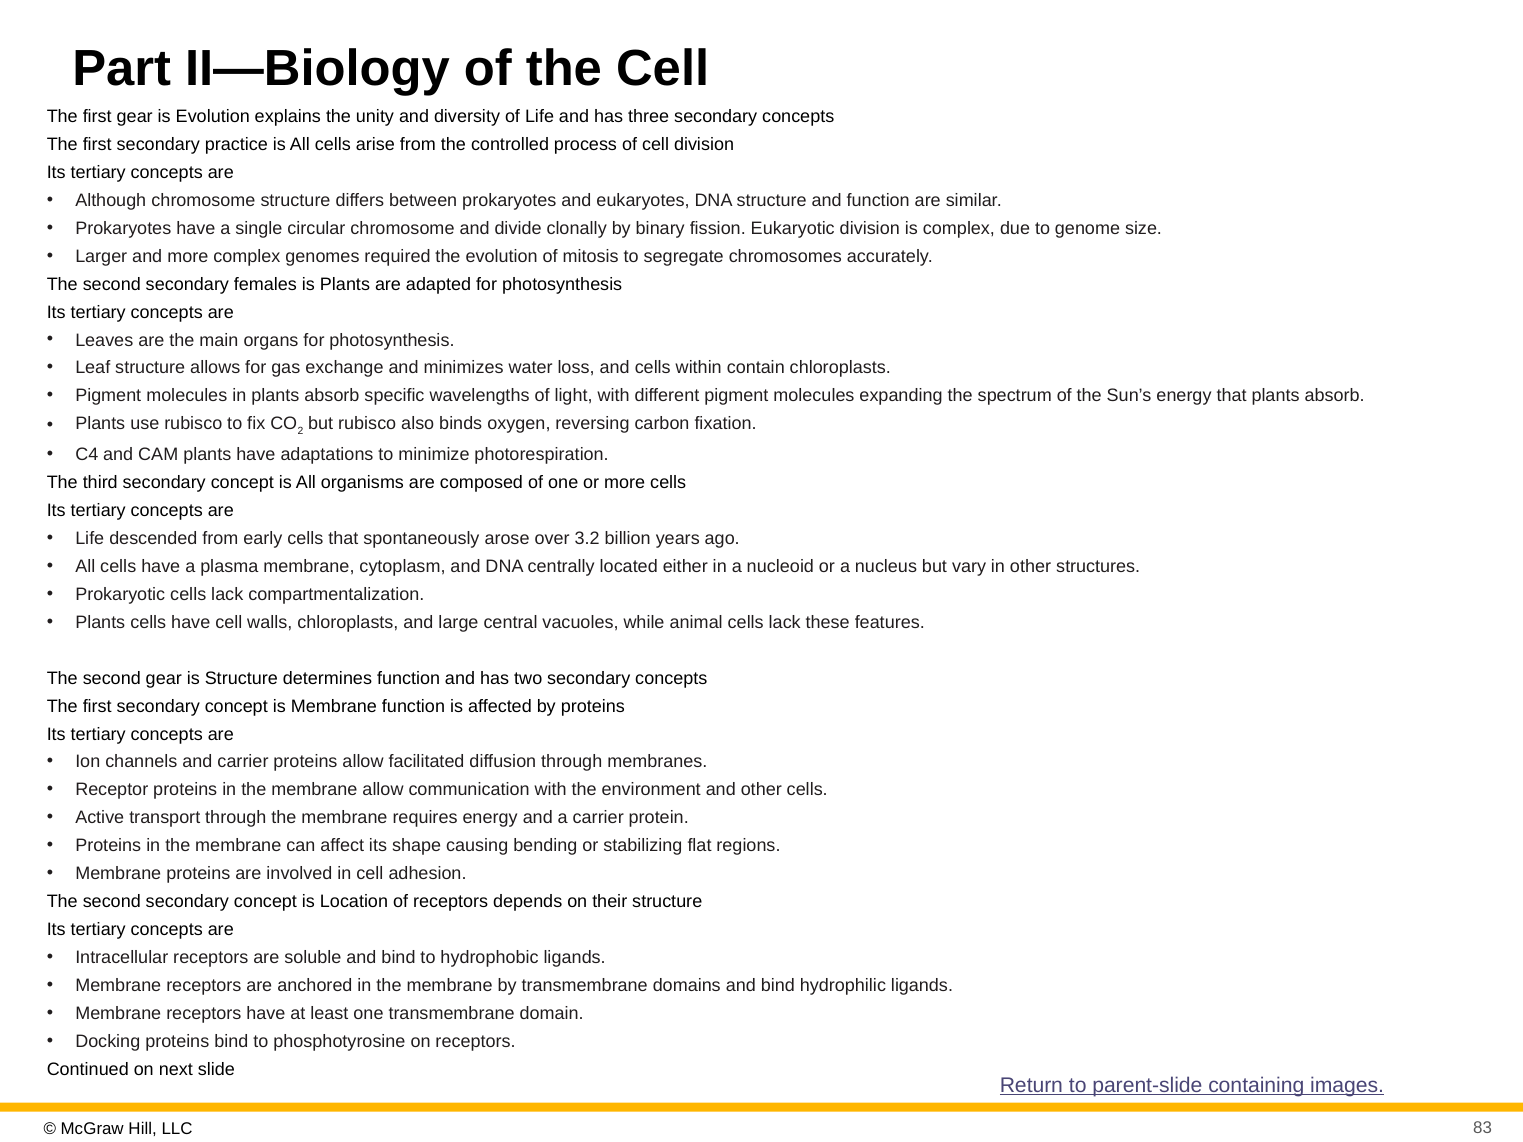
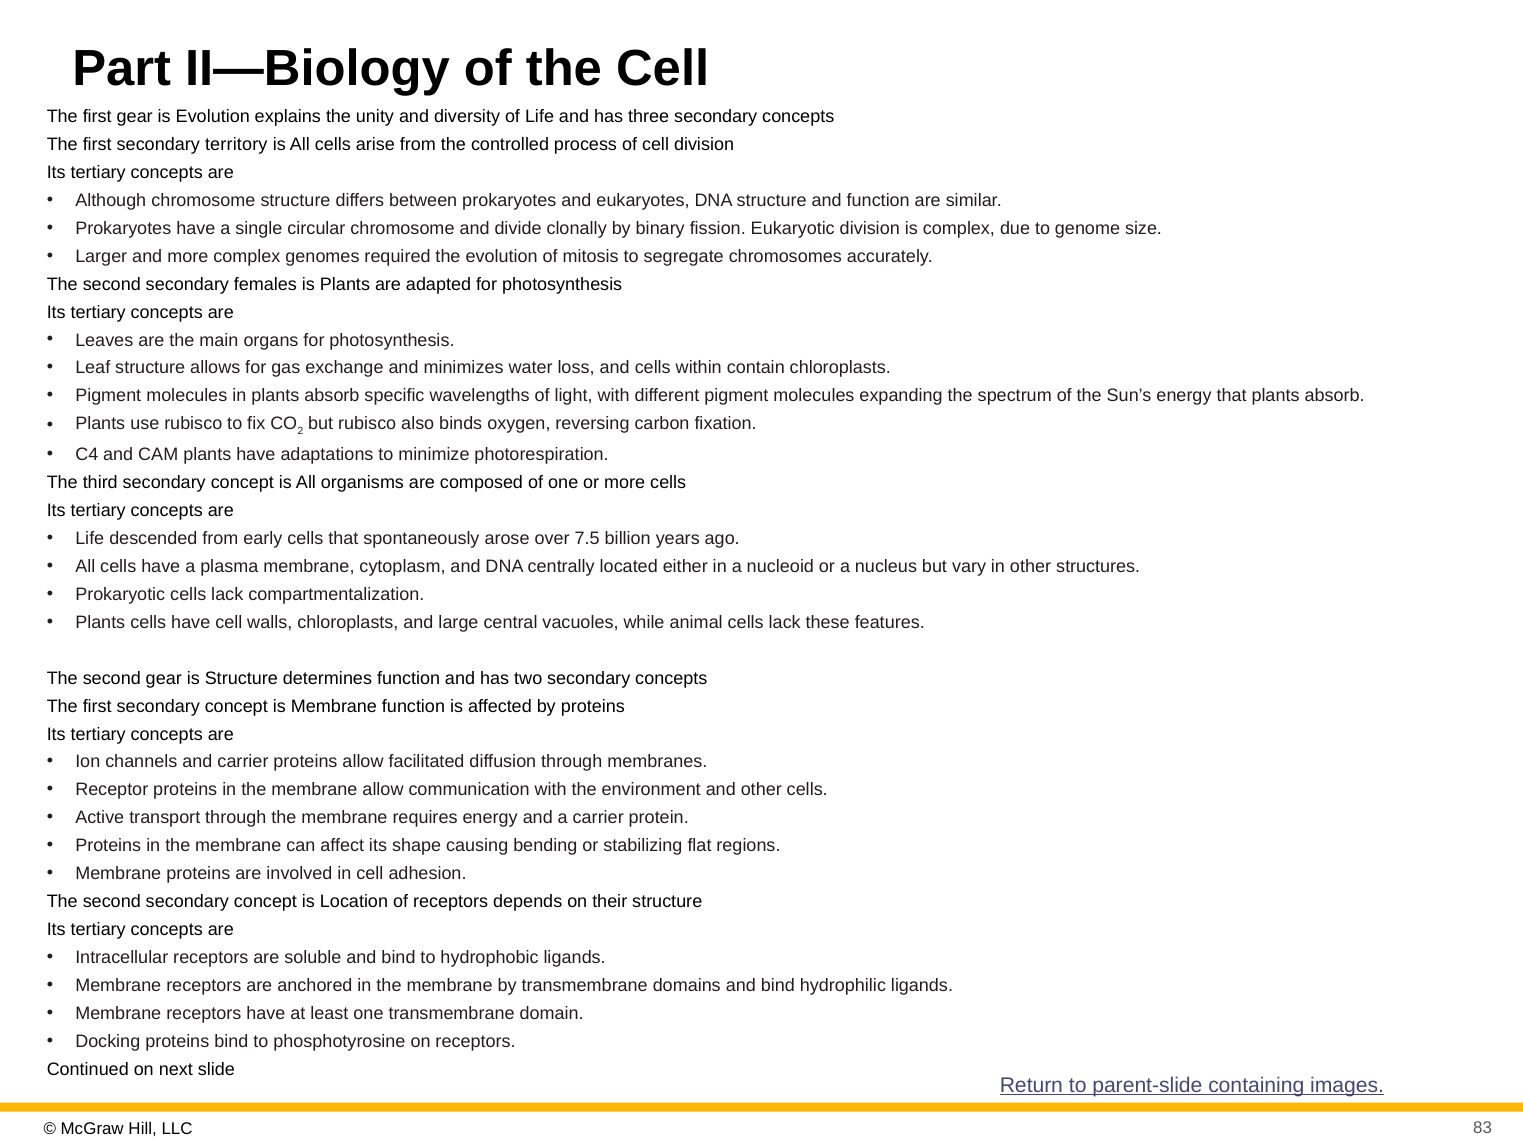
practice: practice -> territory
3.2: 3.2 -> 7.5
